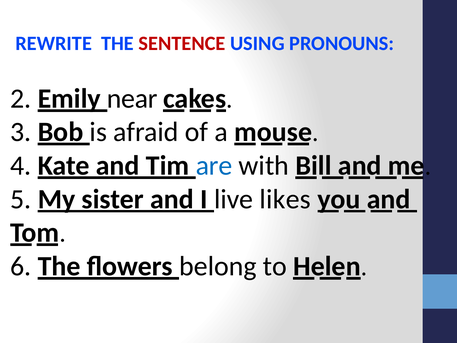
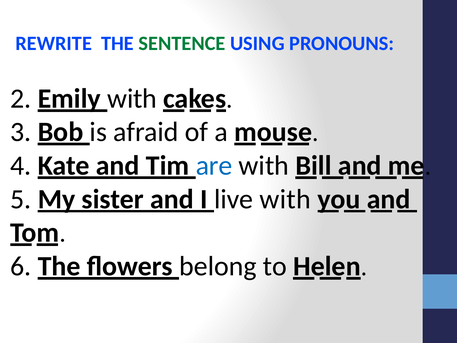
SENTENCE colour: red -> green
near at (132, 99): near -> with
live likes: likes -> with
